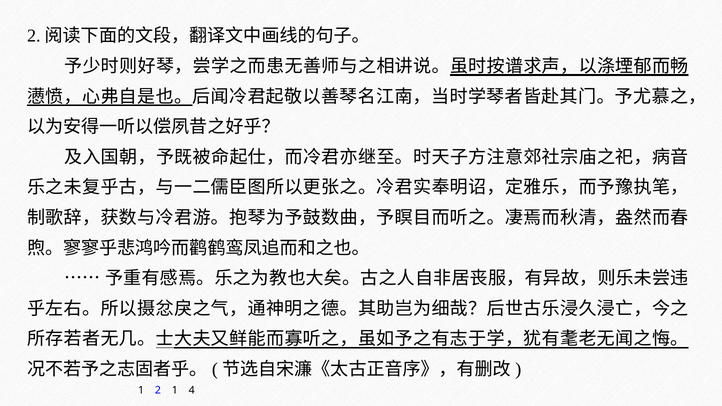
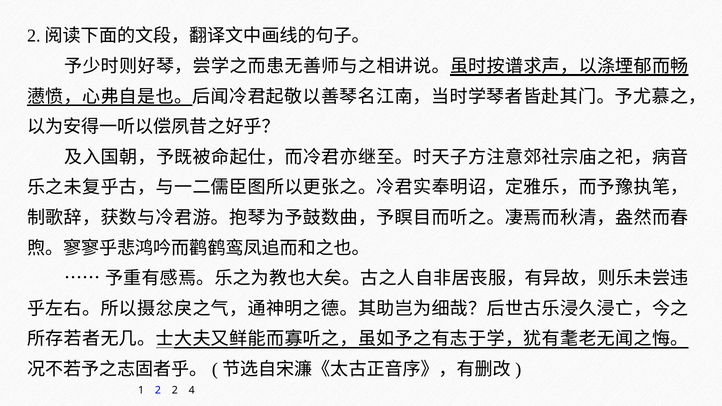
2 1: 1 -> 2
